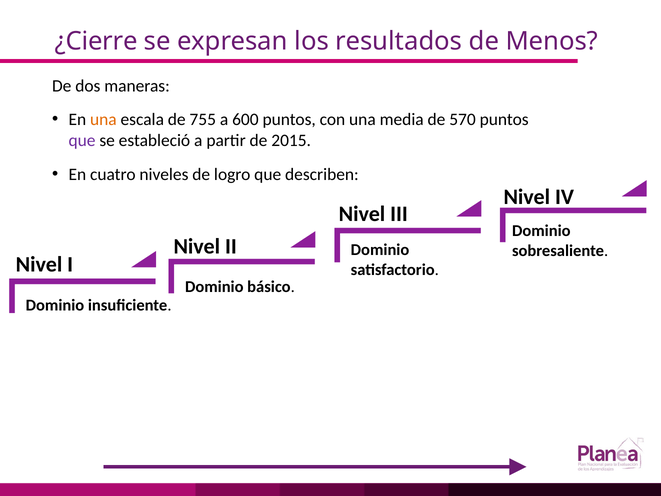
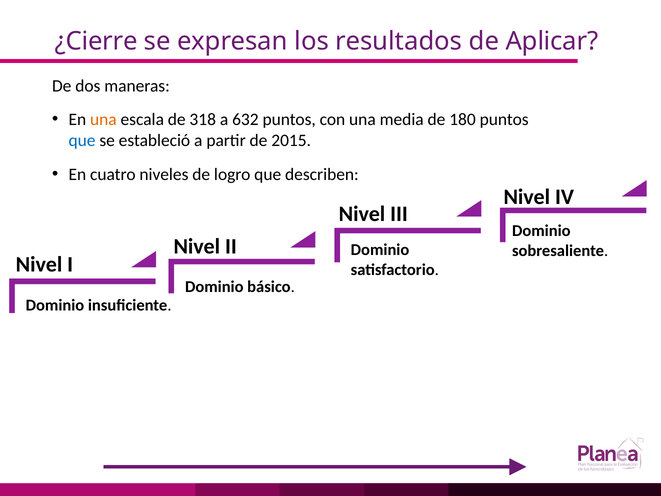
Menos: Menos -> Aplicar
755: 755 -> 318
600: 600 -> 632
570: 570 -> 180
que at (82, 140) colour: purple -> blue
